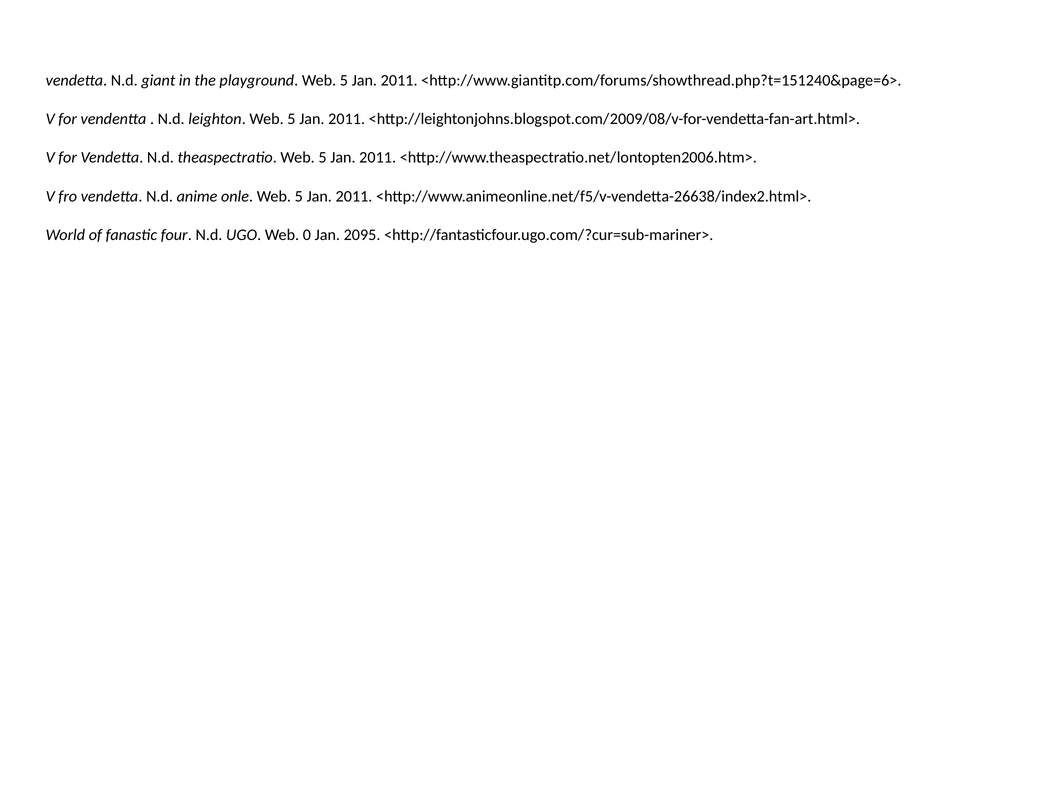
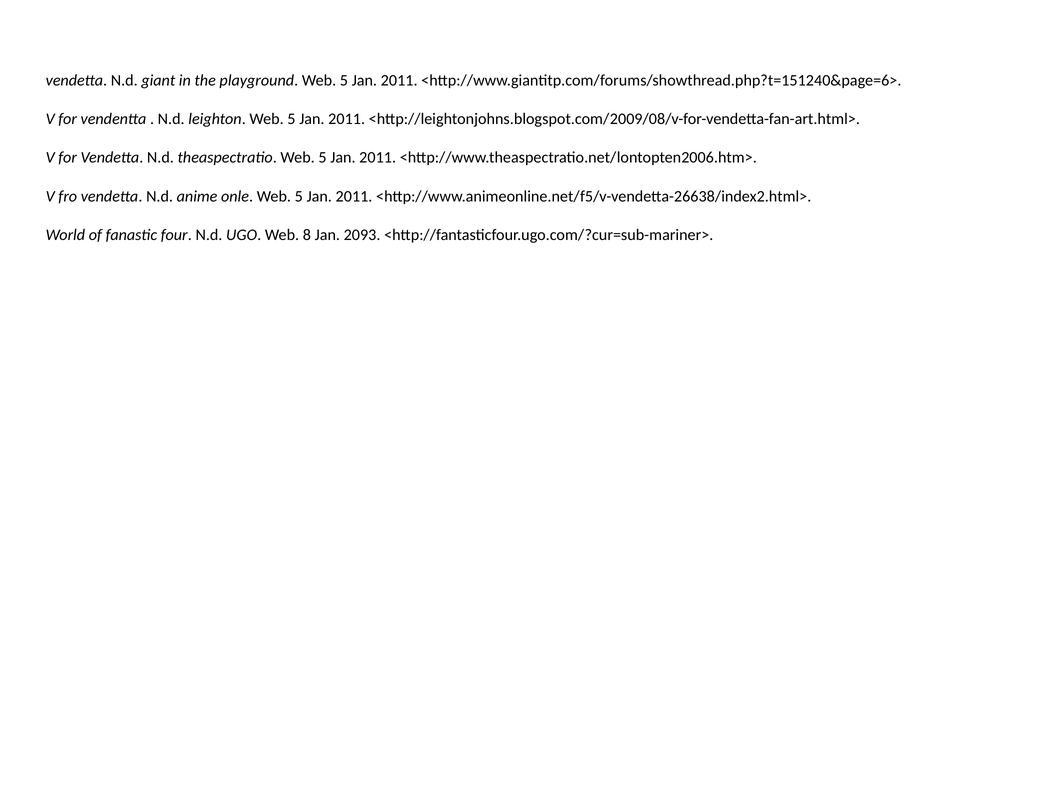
0: 0 -> 8
2095: 2095 -> 2093
